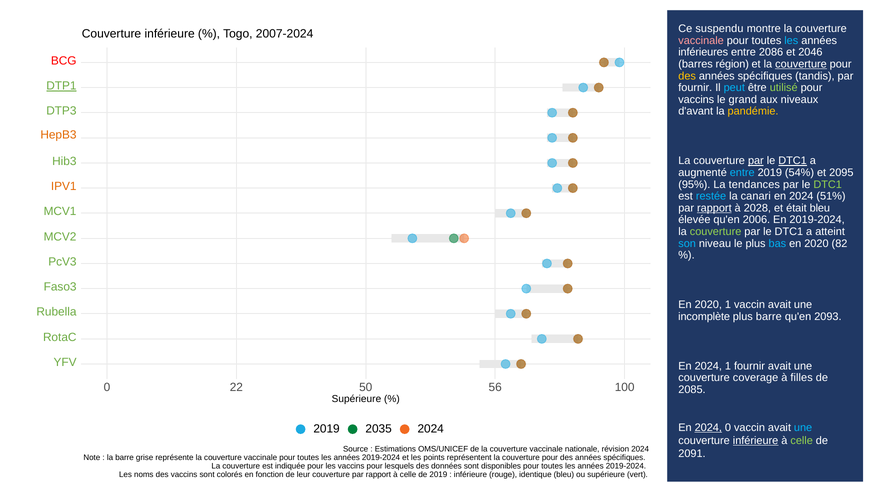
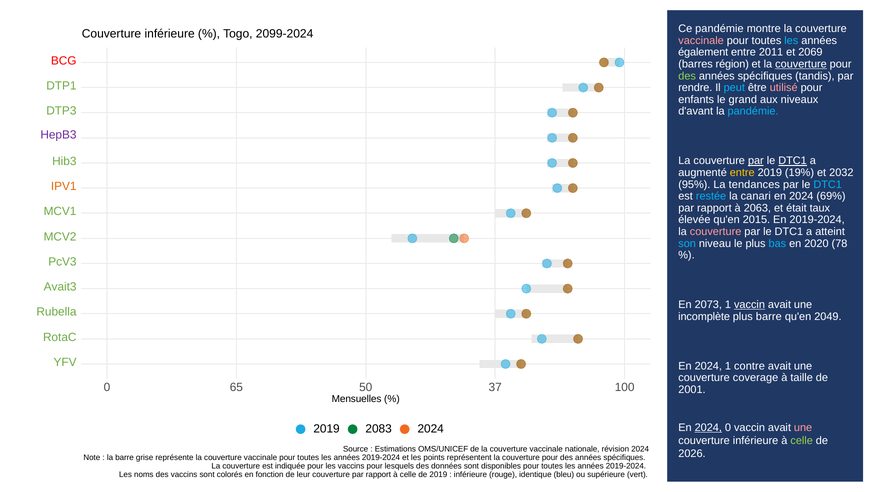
Ce suspendu: suspendu -> pandémie
2007-2024: 2007-2024 -> 2099-2024
inférieures: inférieures -> également
2086: 2086 -> 2011
2046: 2046 -> 2069
des at (687, 76) colour: yellow -> light green
DTP1 underline: present -> none
fournir at (695, 88): fournir -> rendre
utilisé colour: light green -> pink
vaccins at (696, 99): vaccins -> enfants
pandémie at (753, 111) colour: yellow -> light blue
HepB3 colour: orange -> purple
entre at (742, 172) colour: light blue -> yellow
54%: 54% -> 19%
2095: 2095 -> 2032
DTC1 at (828, 184) colour: light green -> light blue
51%: 51% -> 69%
rapport at (714, 208) underline: present -> none
2028: 2028 -> 2063
était bleu: bleu -> taux
2006: 2006 -> 2015
couverture at (716, 231) colour: light green -> pink
82: 82 -> 78
Faso3: Faso3 -> Avait3
2020 at (708, 304): 2020 -> 2073
vaccin at (749, 304) underline: none -> present
2093: 2093 -> 2049
1 fournir: fournir -> contre
filles: filles -> taille
22: 22 -> 65
56: 56 -> 37
2085: 2085 -> 2001
Supérieure at (356, 399): Supérieure -> Mensuelles
une at (803, 427) colour: light blue -> pink
2035: 2035 -> 2083
inférieure at (756, 440) underline: present -> none
2091: 2091 -> 2026
